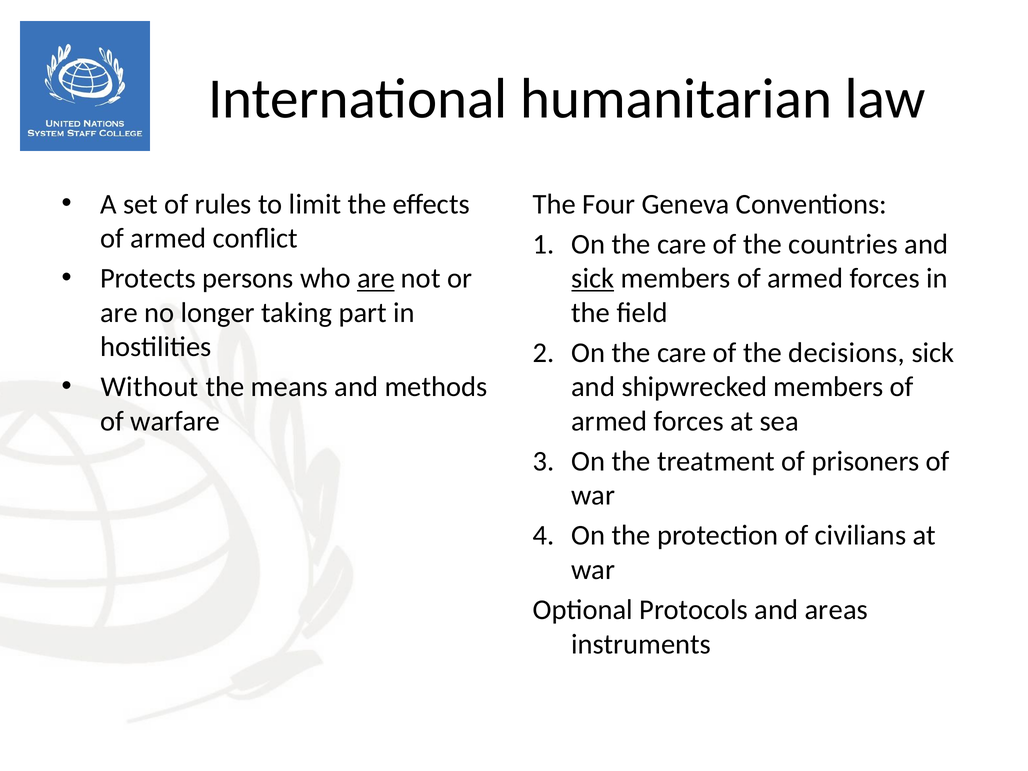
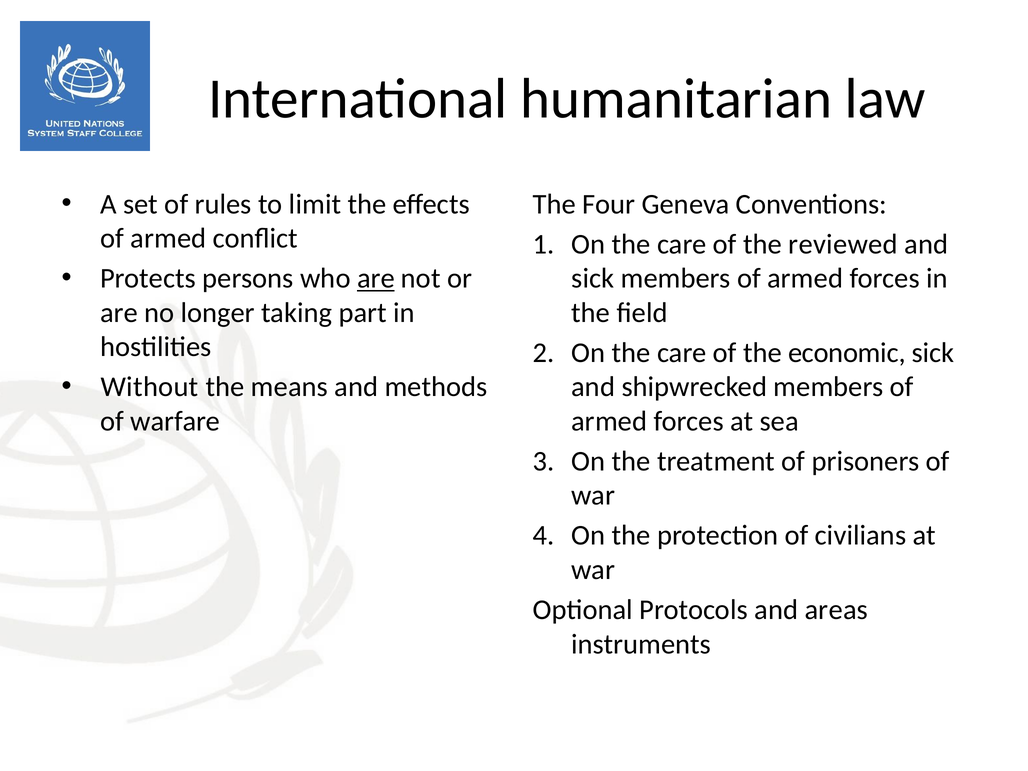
countries: countries -> reviewed
sick at (593, 278) underline: present -> none
decisions: decisions -> economic
